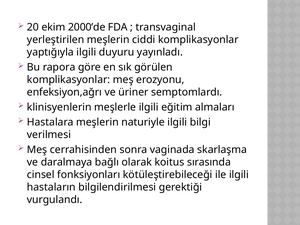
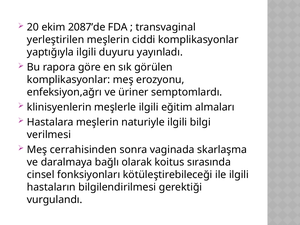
2000’de: 2000’de -> 2087’de
